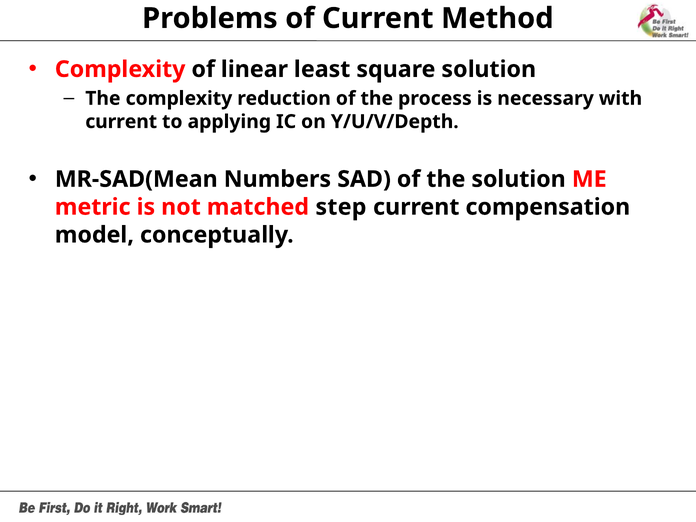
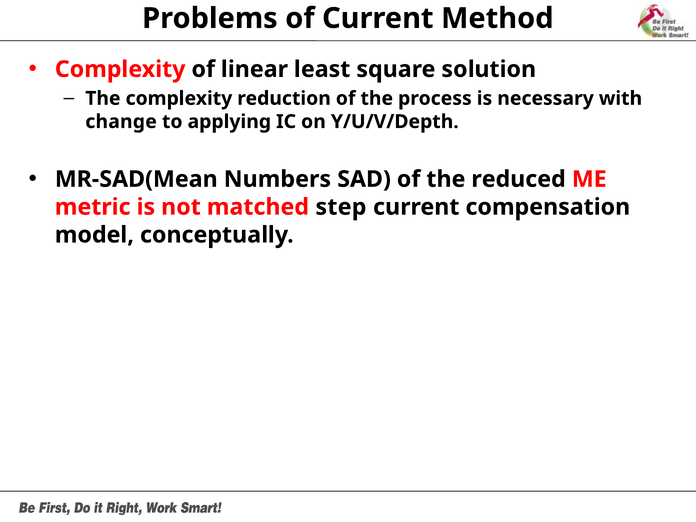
current at (121, 122): current -> change
the solution: solution -> reduced
